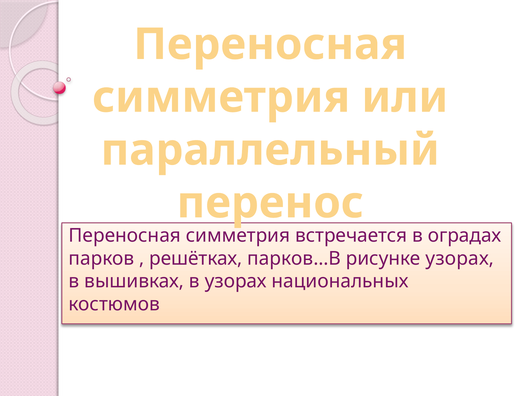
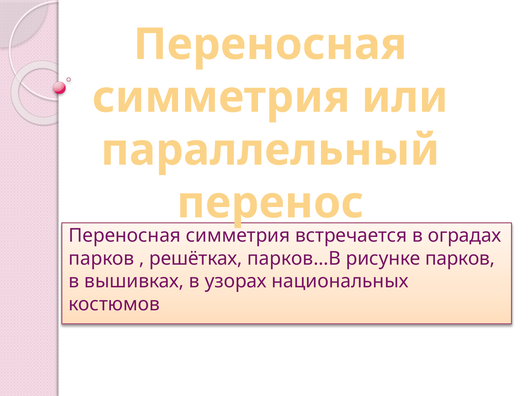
рисунке узорах: узорах -> парков
